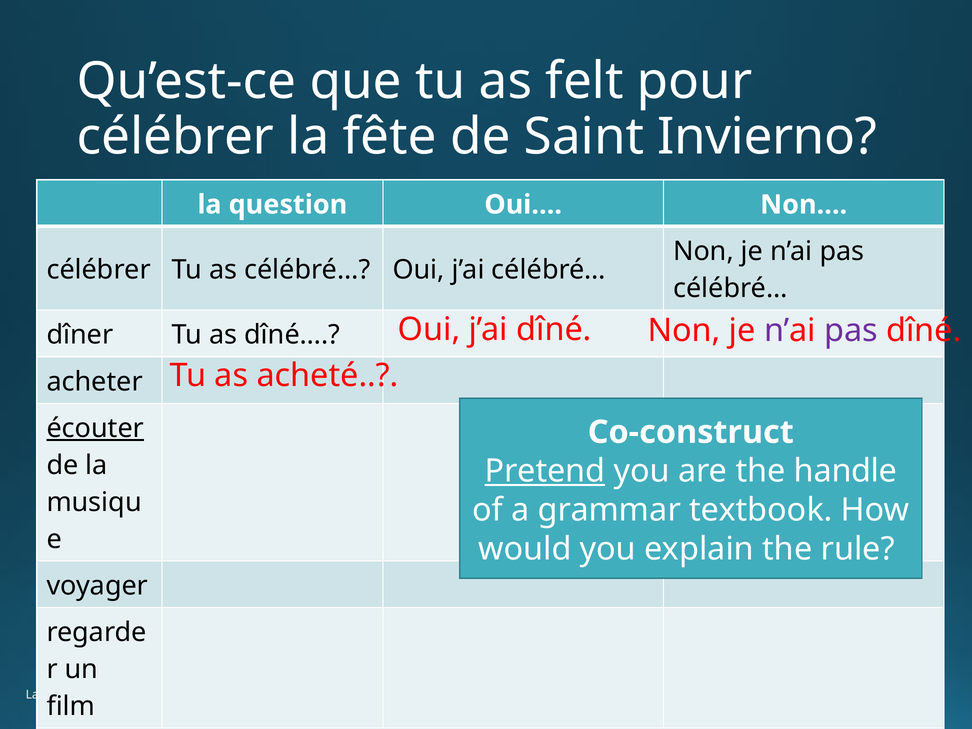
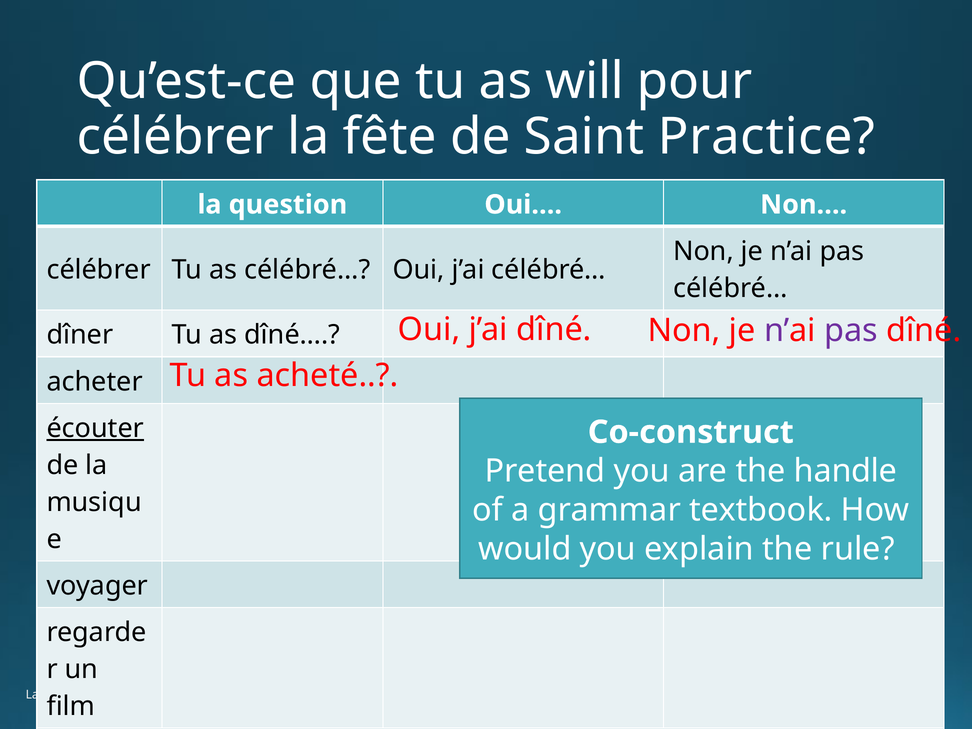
felt: felt -> will
Invierno: Invierno -> Practice
Pretend underline: present -> none
